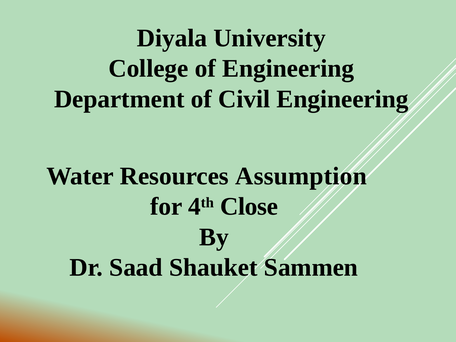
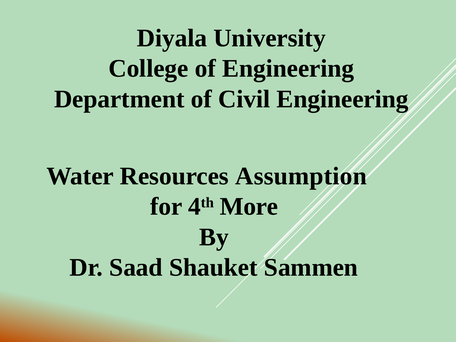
Close: Close -> More
